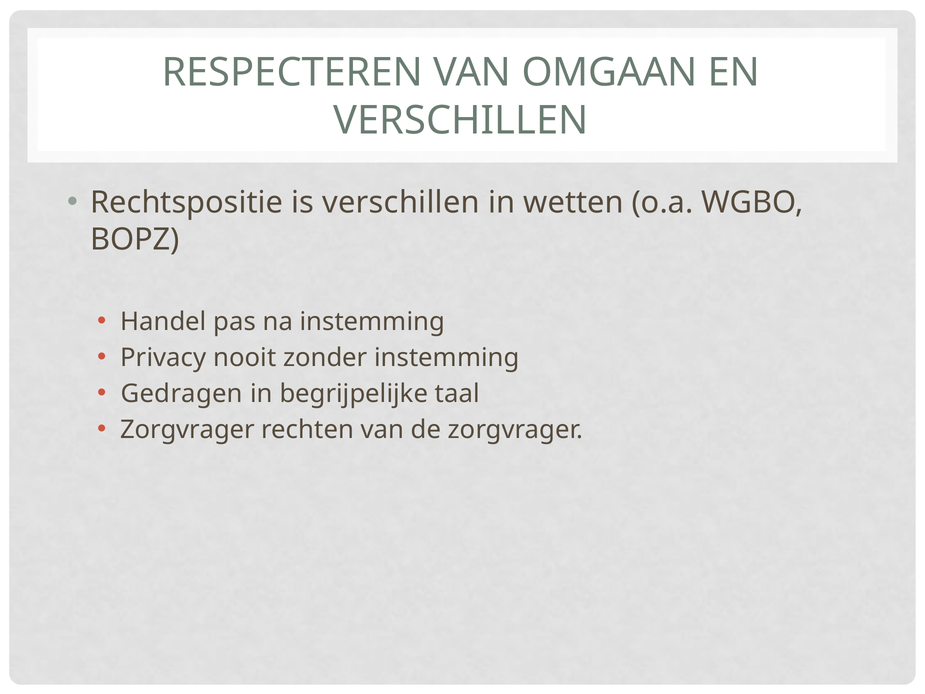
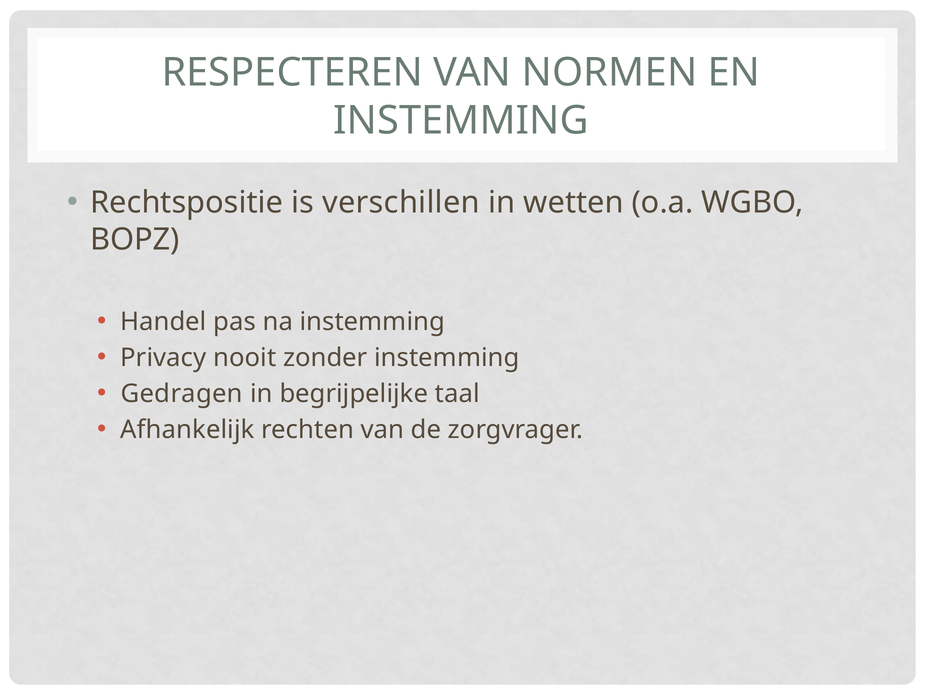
OMGAAN: OMGAAN -> NORMEN
VERSCHILLEN at (461, 121): VERSCHILLEN -> INSTEMMING
Zorgvrager at (188, 429): Zorgvrager -> Afhankelijk
